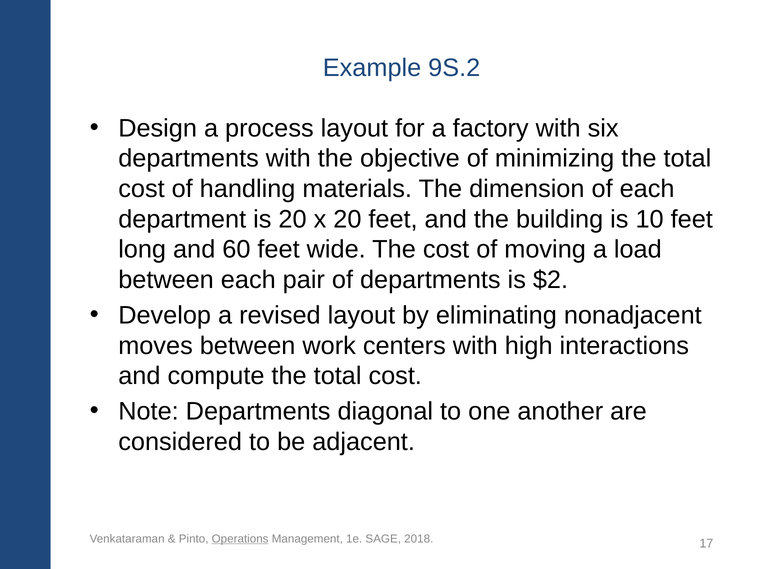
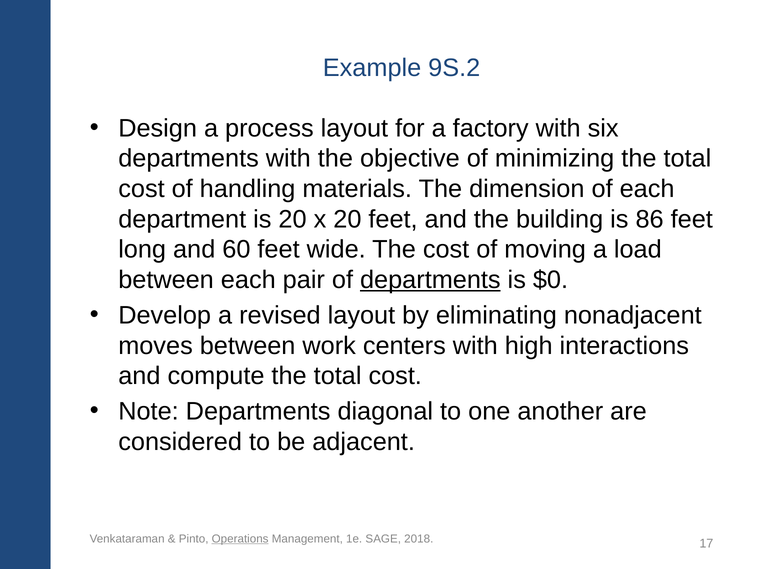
10: 10 -> 86
departments at (430, 280) underline: none -> present
$2: $2 -> $0
